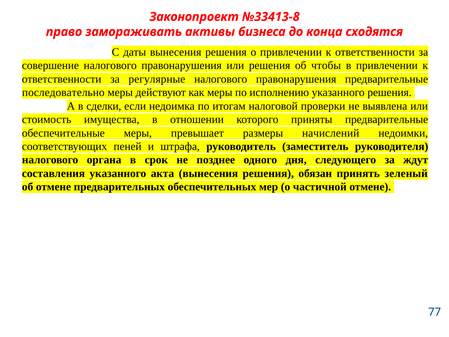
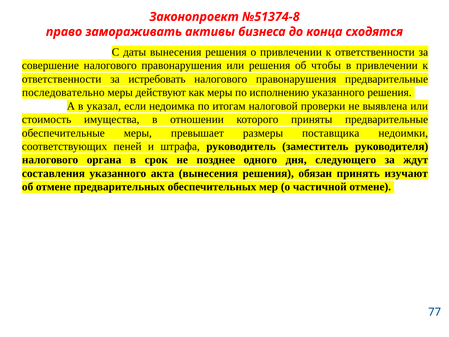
№33413-8: №33413-8 -> №51374-8
регулярные: регулярные -> истребовать
сделки: сделки -> указал
начислений: начислений -> поставщика
зеленый: зеленый -> изучают
